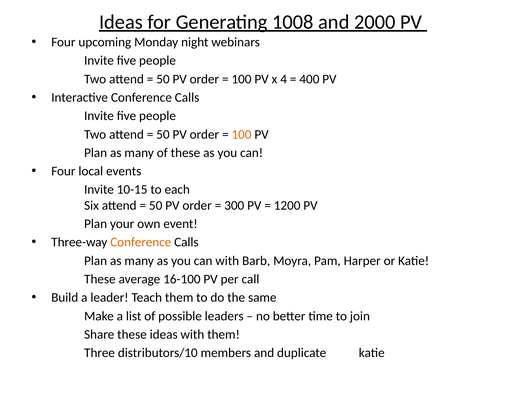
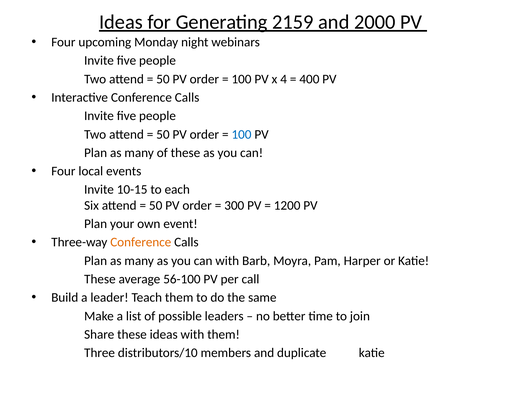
1008: 1008 -> 2159
100 at (241, 134) colour: orange -> blue
16-100: 16-100 -> 56-100
